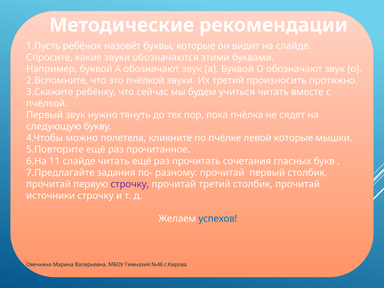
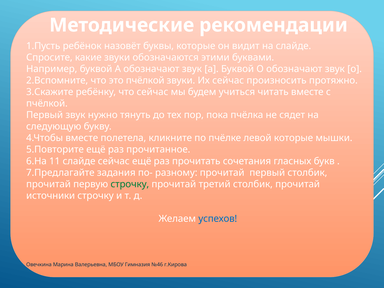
Их третий: третий -> сейчас
4.Чтобы можно: можно -> вместе
слайде читать: читать -> сейчас
строчку at (130, 184) colour: purple -> green
